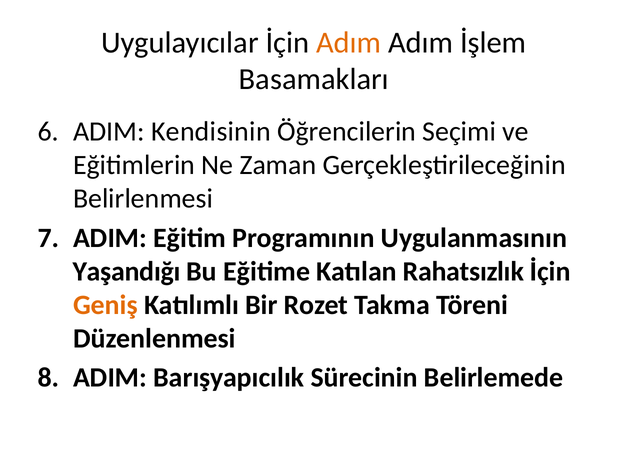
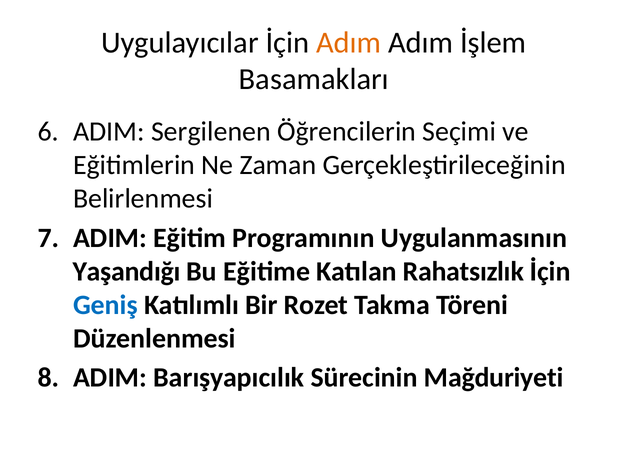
Kendisinin: Kendisinin -> Sergilenen
Geniş colour: orange -> blue
Belirlemede: Belirlemede -> Mağduriyeti
